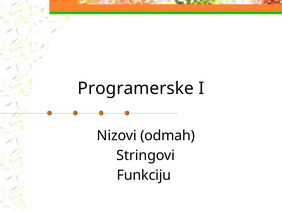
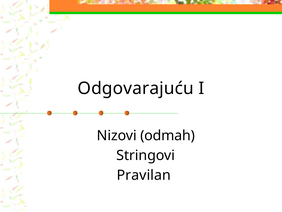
Programerske: Programerske -> Odgovarajuću
Funkciju: Funkciju -> Pravilan
